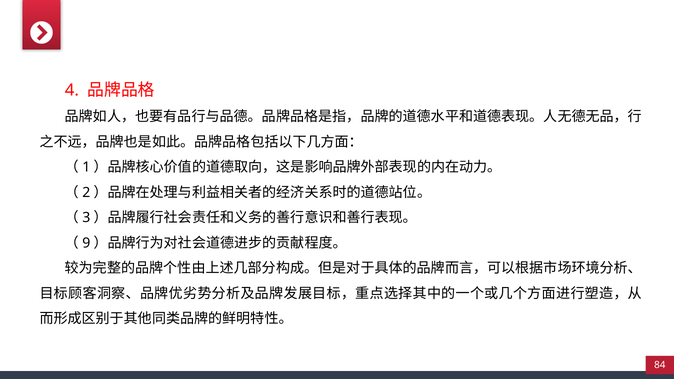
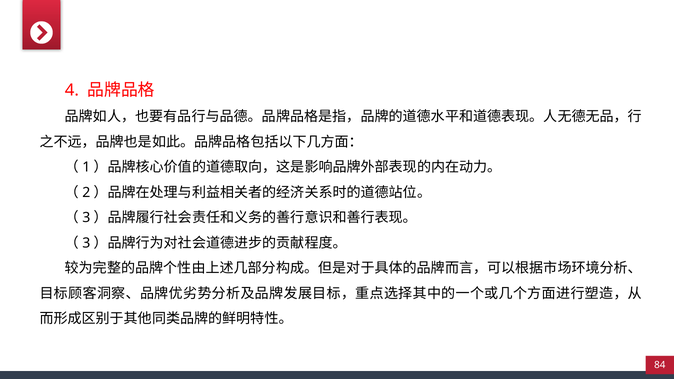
9 at (86, 243): 9 -> 3
